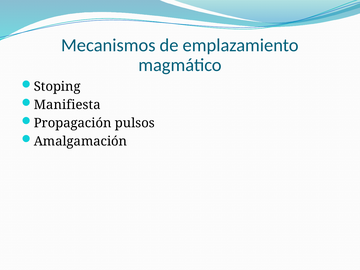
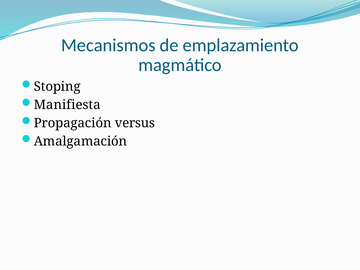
pulsos: pulsos -> versus
